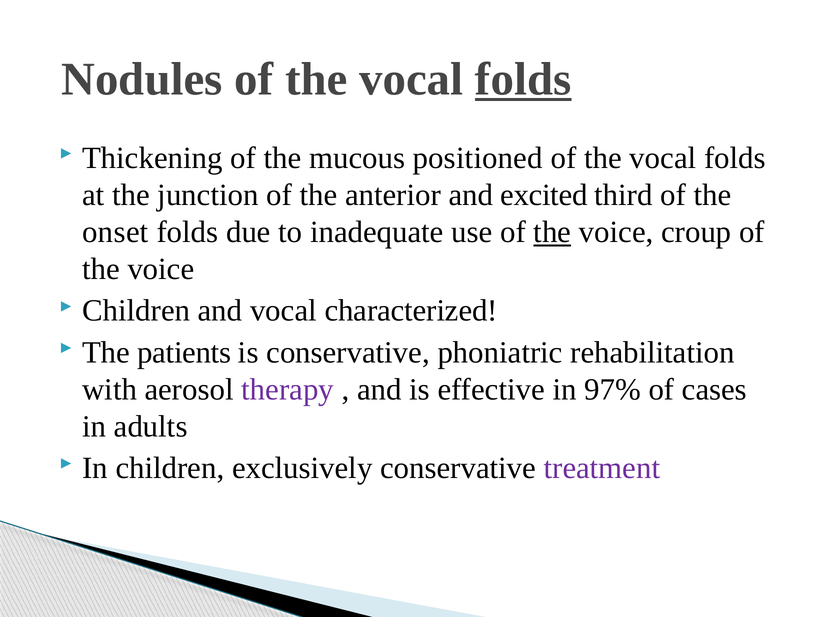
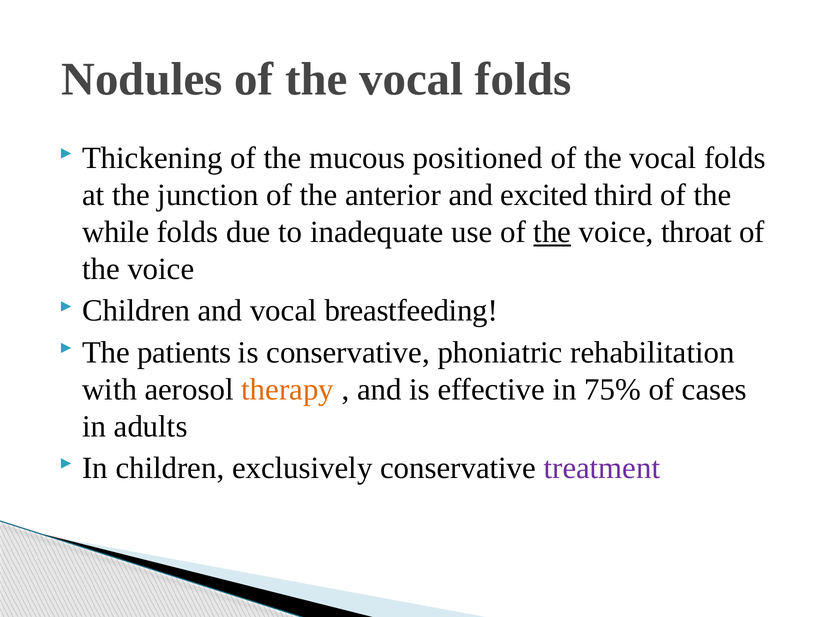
folds at (523, 79) underline: present -> none
onset: onset -> while
croup: croup -> throat
characterized: characterized -> breastfeeding
therapy colour: purple -> orange
97%: 97% -> 75%
